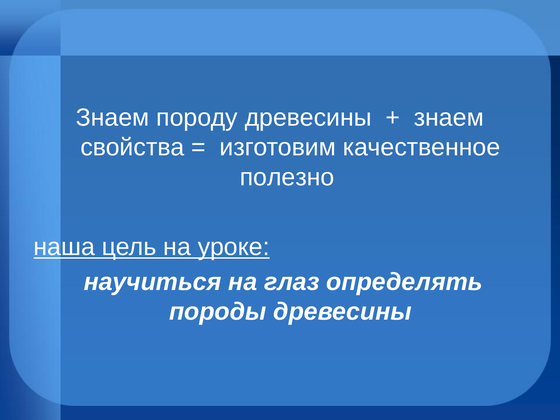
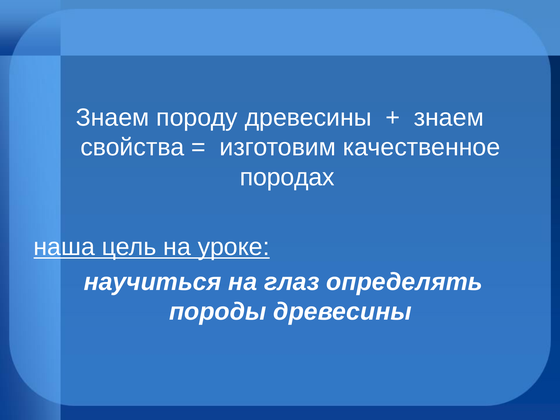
полезно: полезно -> породах
